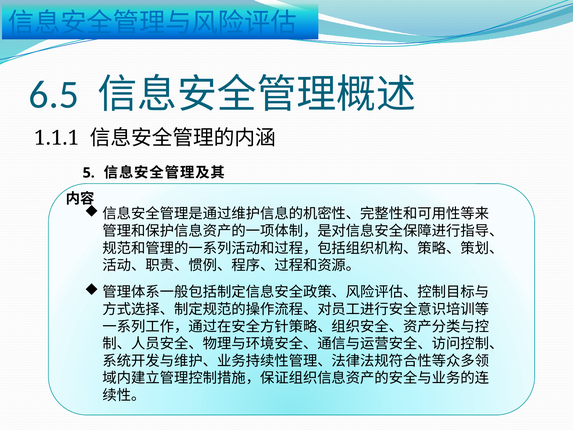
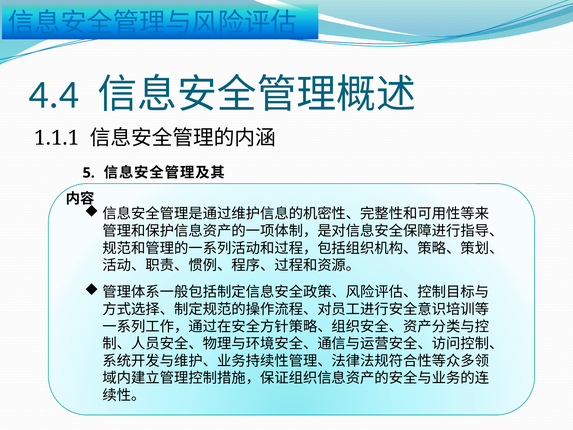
6.5: 6.5 -> 4.4
